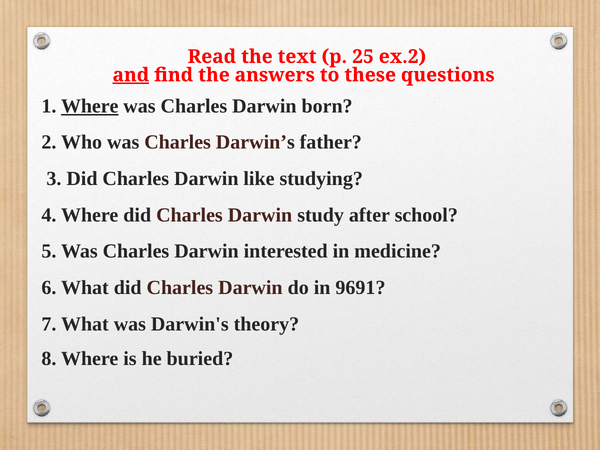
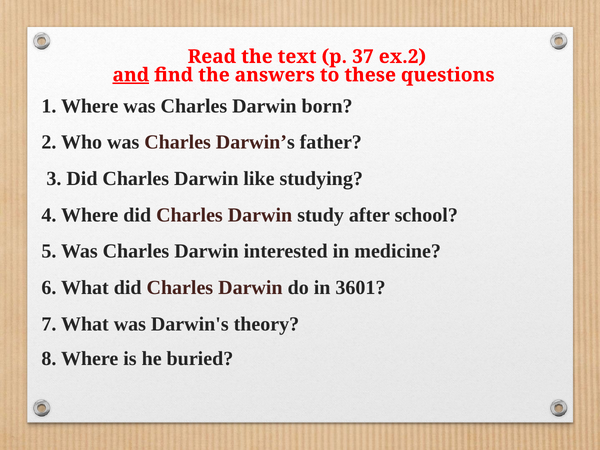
25: 25 -> 37
Where at (90, 106) underline: present -> none
9691: 9691 -> 3601
